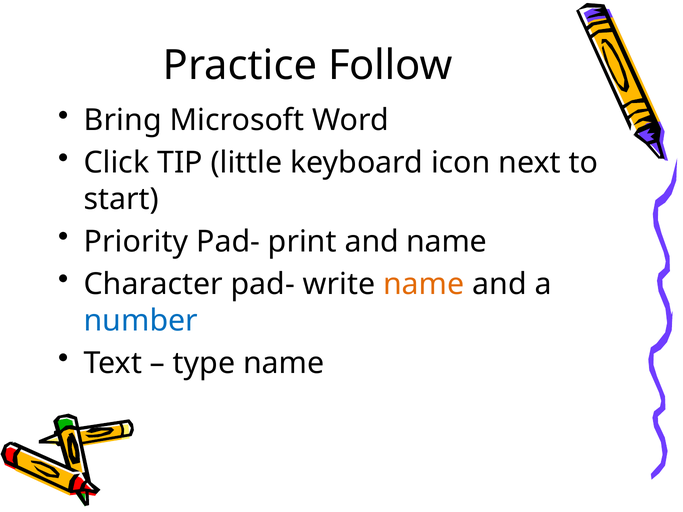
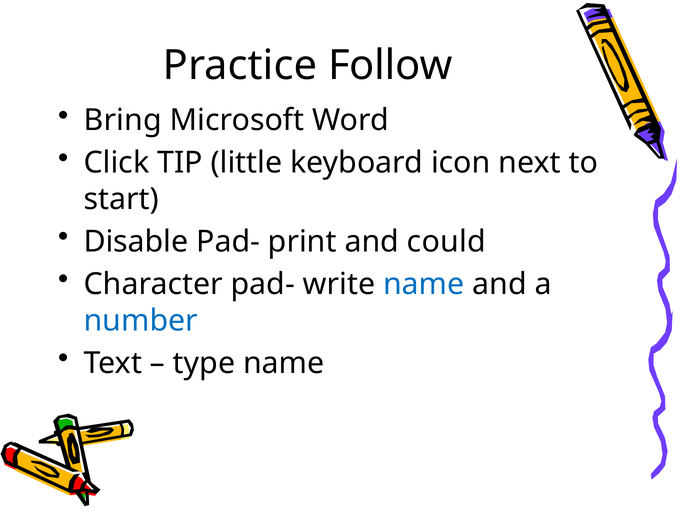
Priority: Priority -> Disable
and name: name -> could
name at (424, 284) colour: orange -> blue
